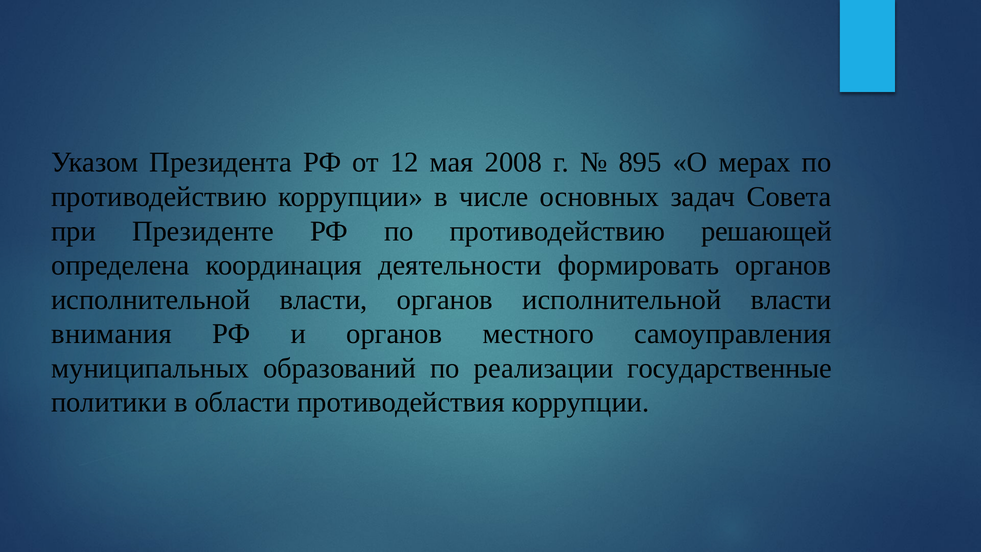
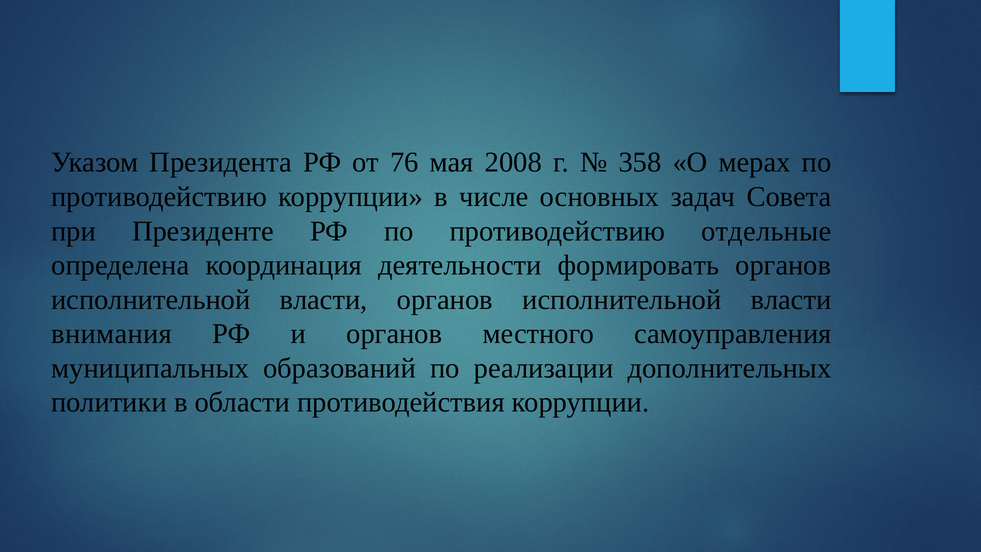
12: 12 -> 76
895: 895 -> 358
решающей: решающей -> отдельные
государственные: государственные -> дополнительных
